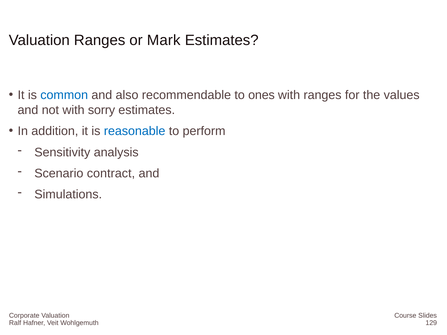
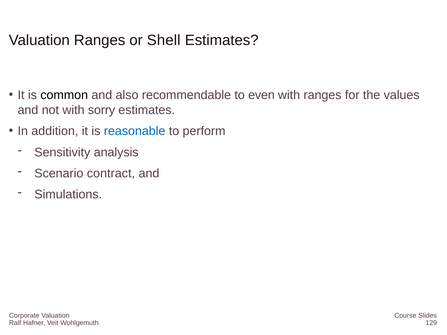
Mark: Mark -> Shell
common colour: blue -> black
ones: ones -> even
